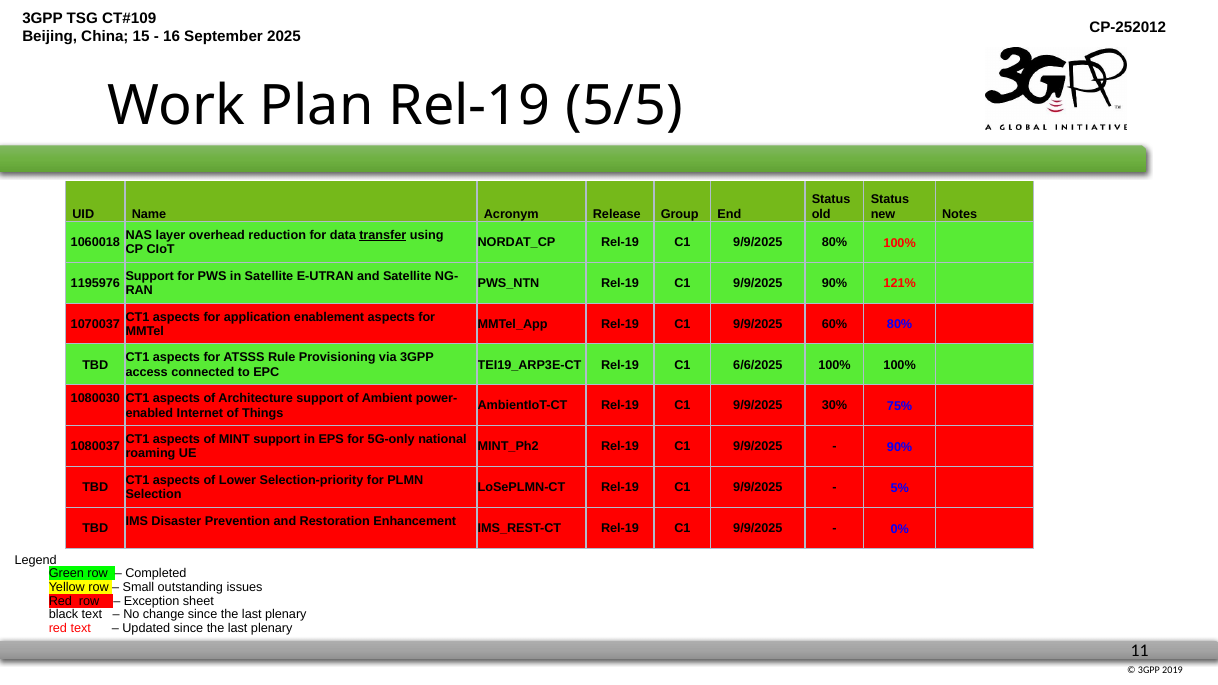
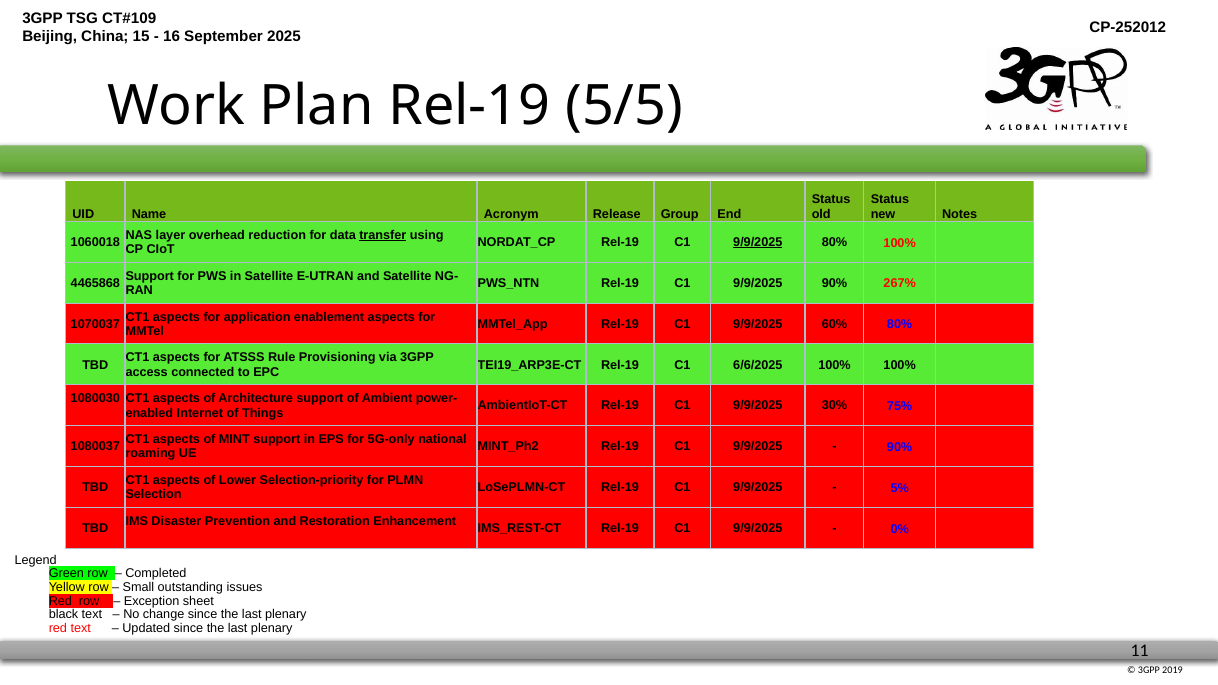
9/9/2025 at (758, 242) underline: none -> present
1195976: 1195976 -> 4465868
121%: 121% -> 267%
